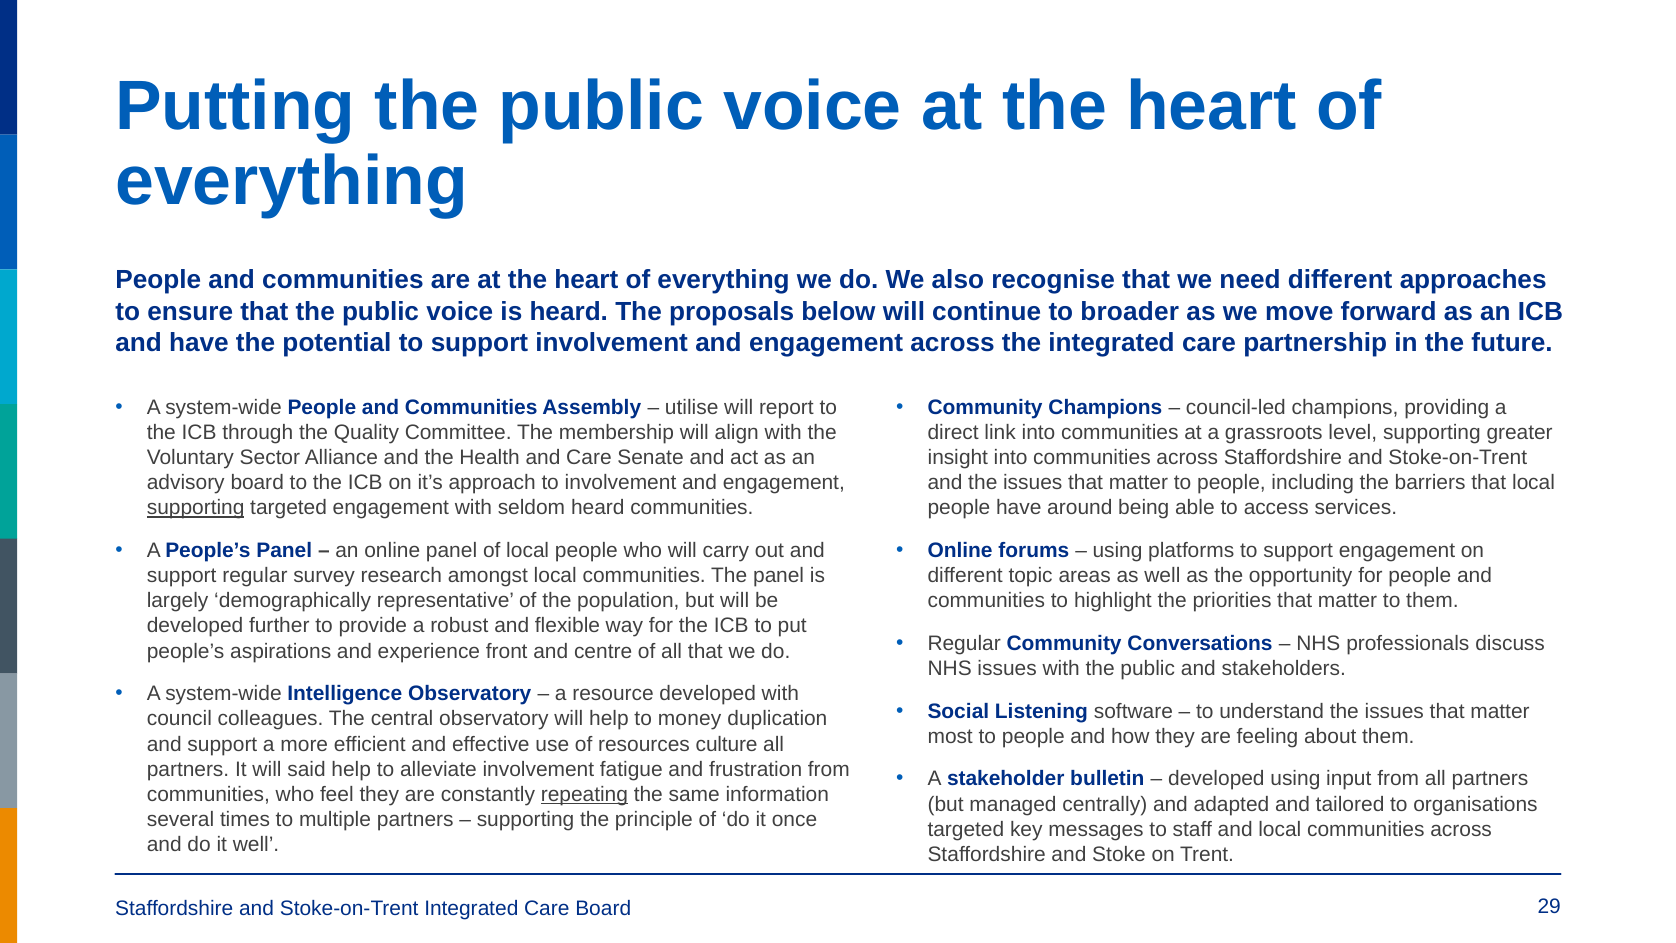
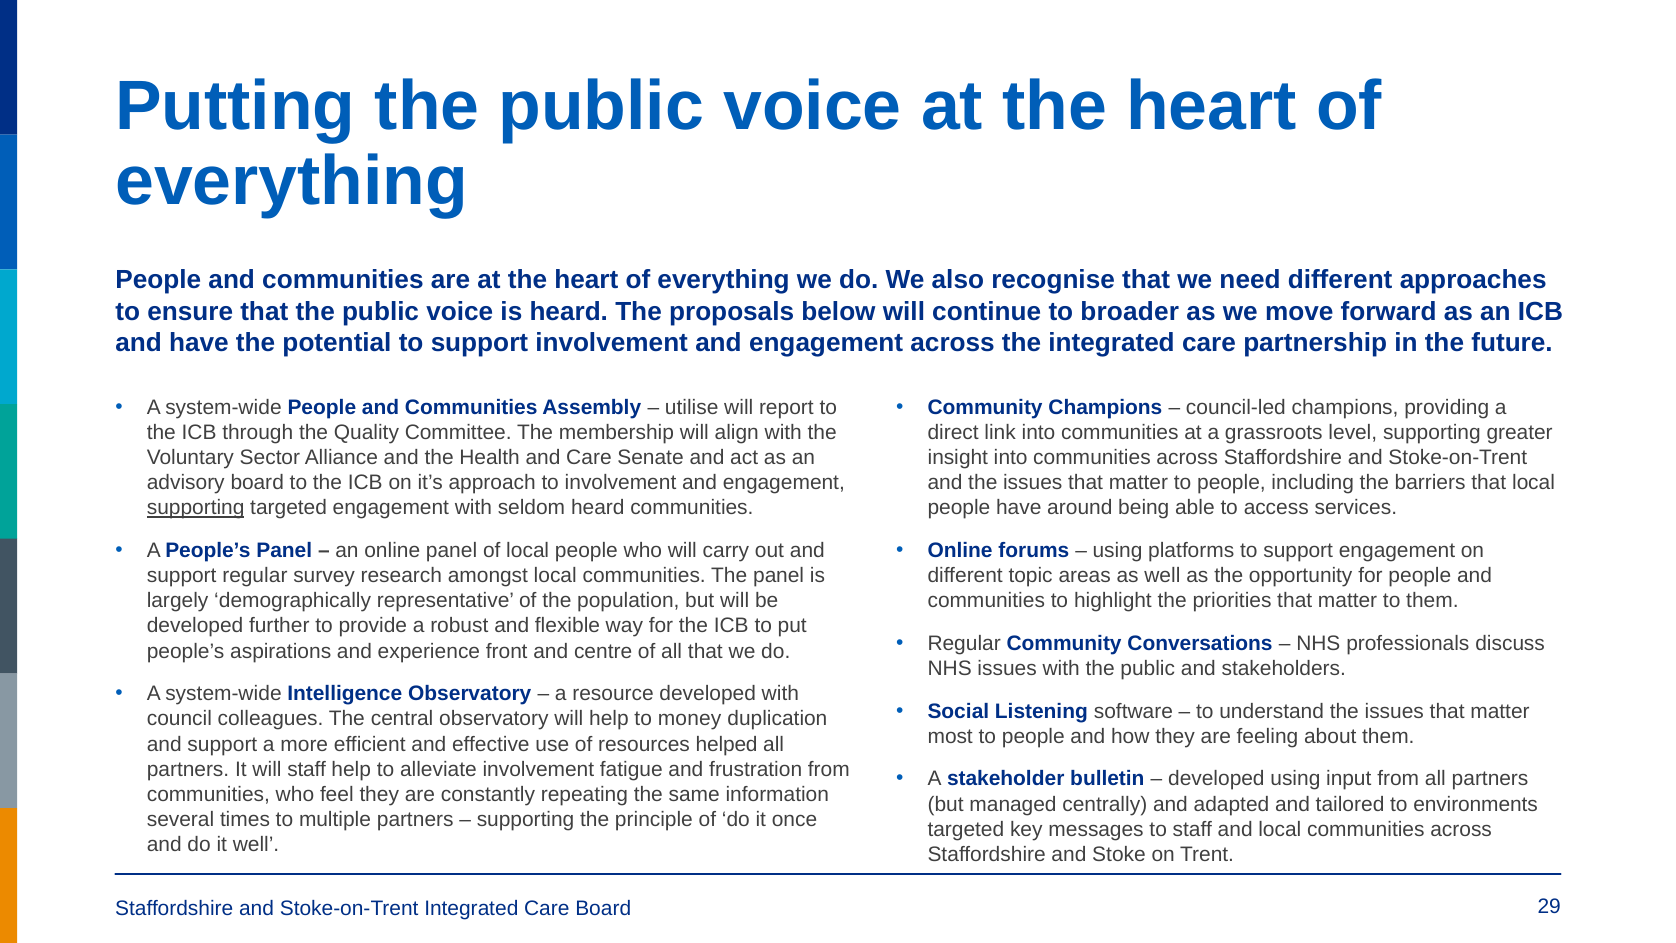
culture: culture -> helped
will said: said -> staff
repeating underline: present -> none
organisations: organisations -> environments
